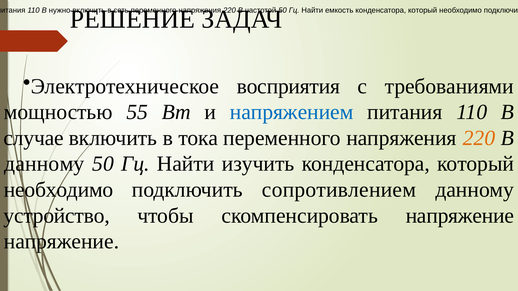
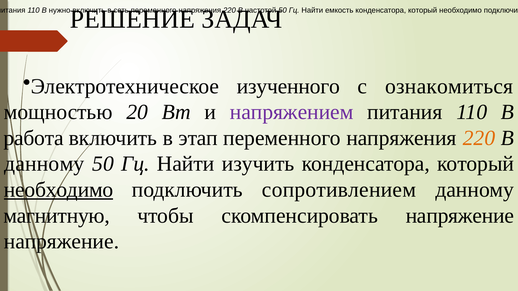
восприятия: восприятия -> изученного
требованиями: требованиями -> ознакомиться
55: 55 -> 20
напряжением at (292, 112) colour: blue -> purple
случае: случае -> работа
тока: тока -> этап
необходимо at (58, 190) underline: none -> present
устройство at (57, 216): устройство -> магнитную
